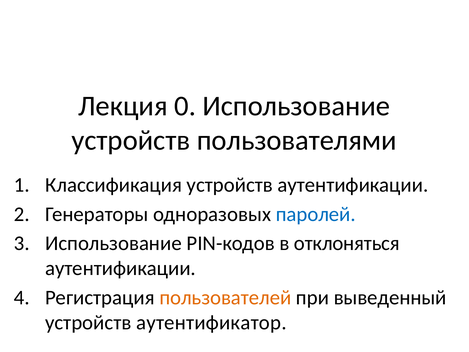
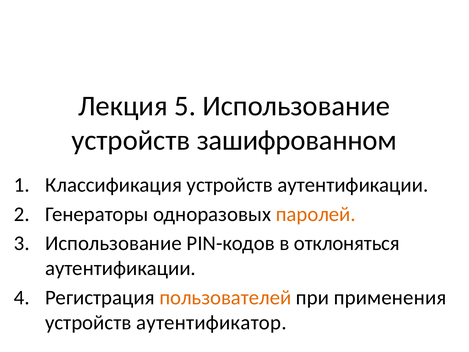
0: 0 -> 5
пользователями: пользователями -> зашифрованном
паролей colour: blue -> orange
выведенный: выведенный -> применения
